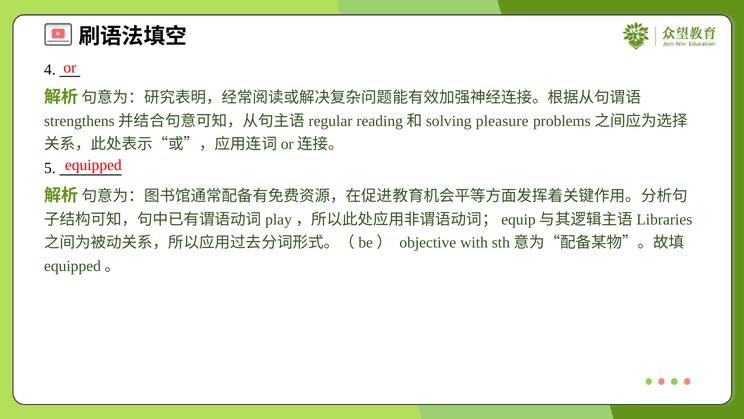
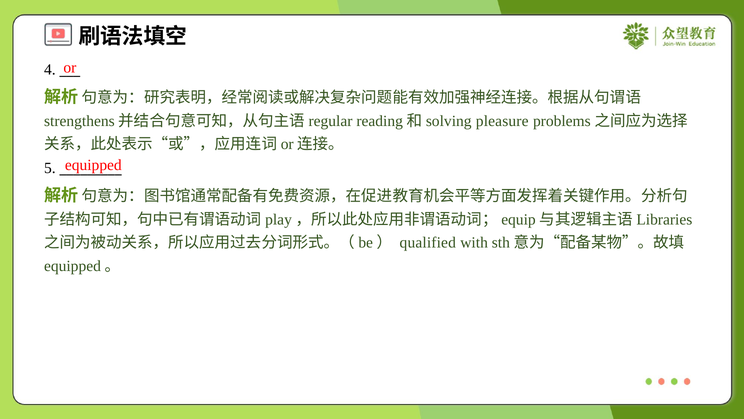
objective: objective -> qualified
